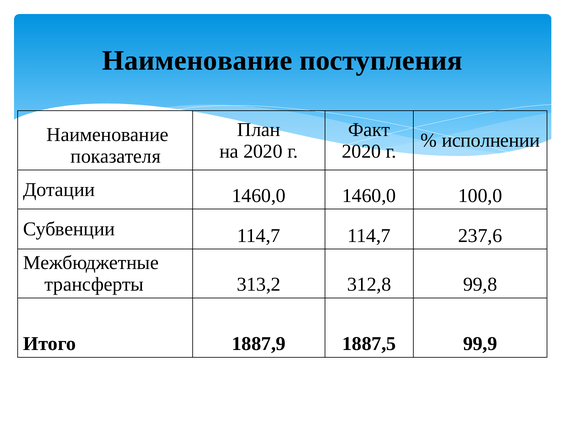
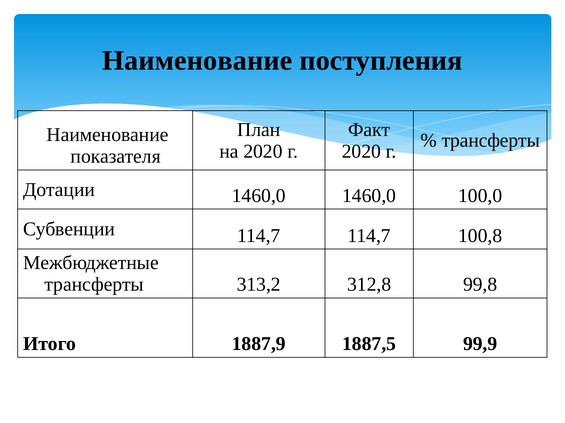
исполнении at (491, 141): исполнении -> трансферты
237,6: 237,6 -> 100,8
